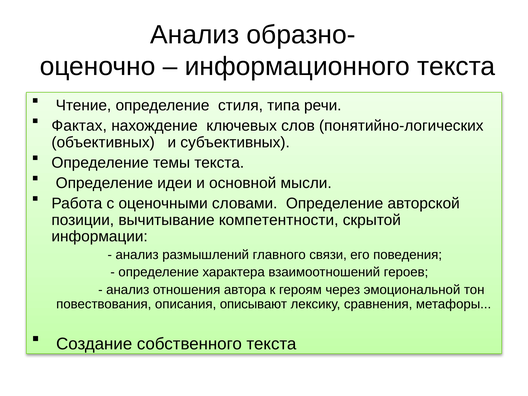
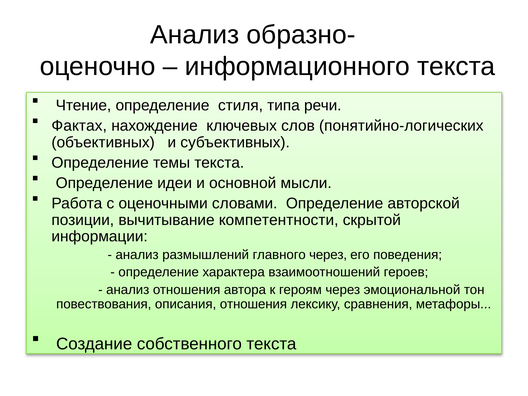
главного связи: связи -> через
описания описывают: описывают -> отношения
